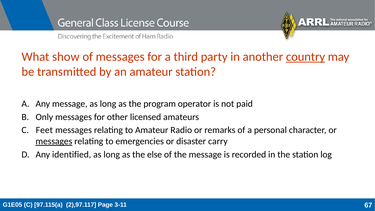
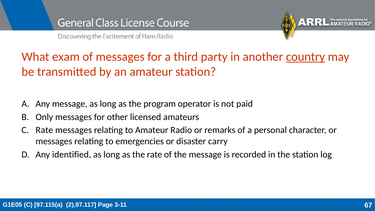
show: show -> exam
C Feet: Feet -> Rate
messages at (54, 141) underline: present -> none
the else: else -> rate
